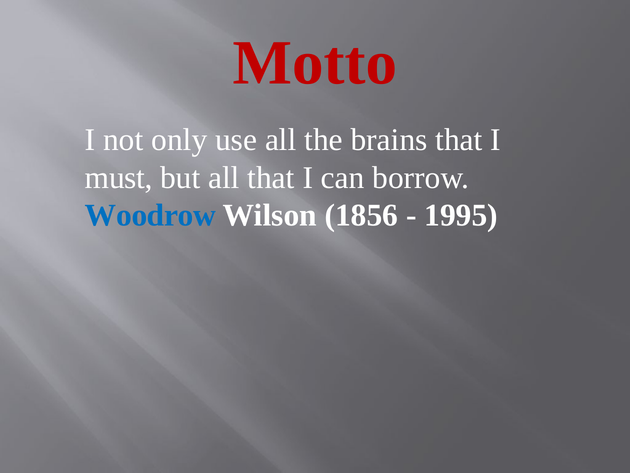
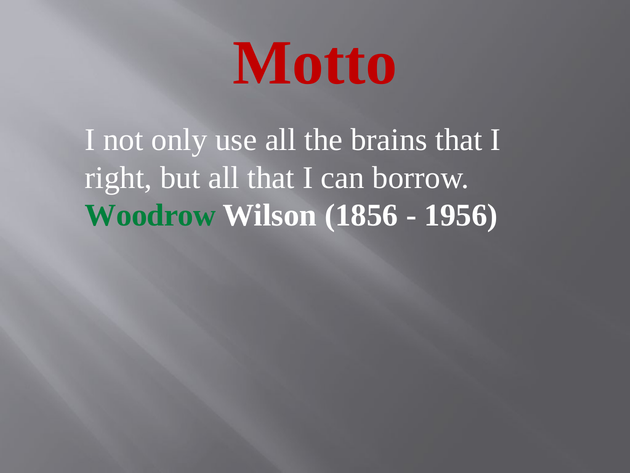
must: must -> right
Woodrow colour: blue -> green
1995: 1995 -> 1956
